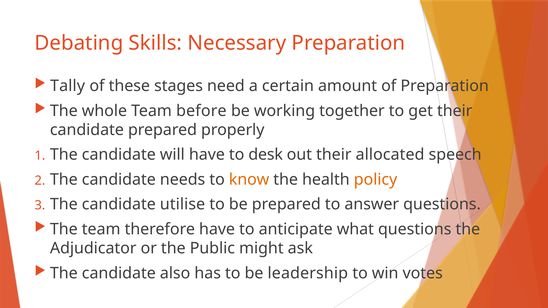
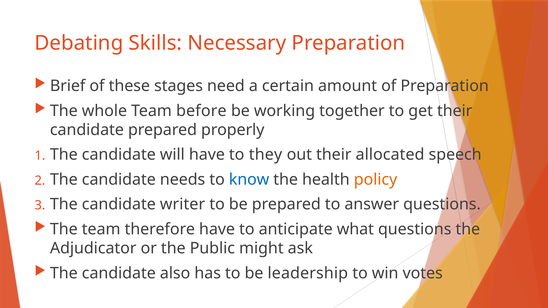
Tally: Tally -> Brief
desk: desk -> they
know colour: orange -> blue
utilise: utilise -> writer
